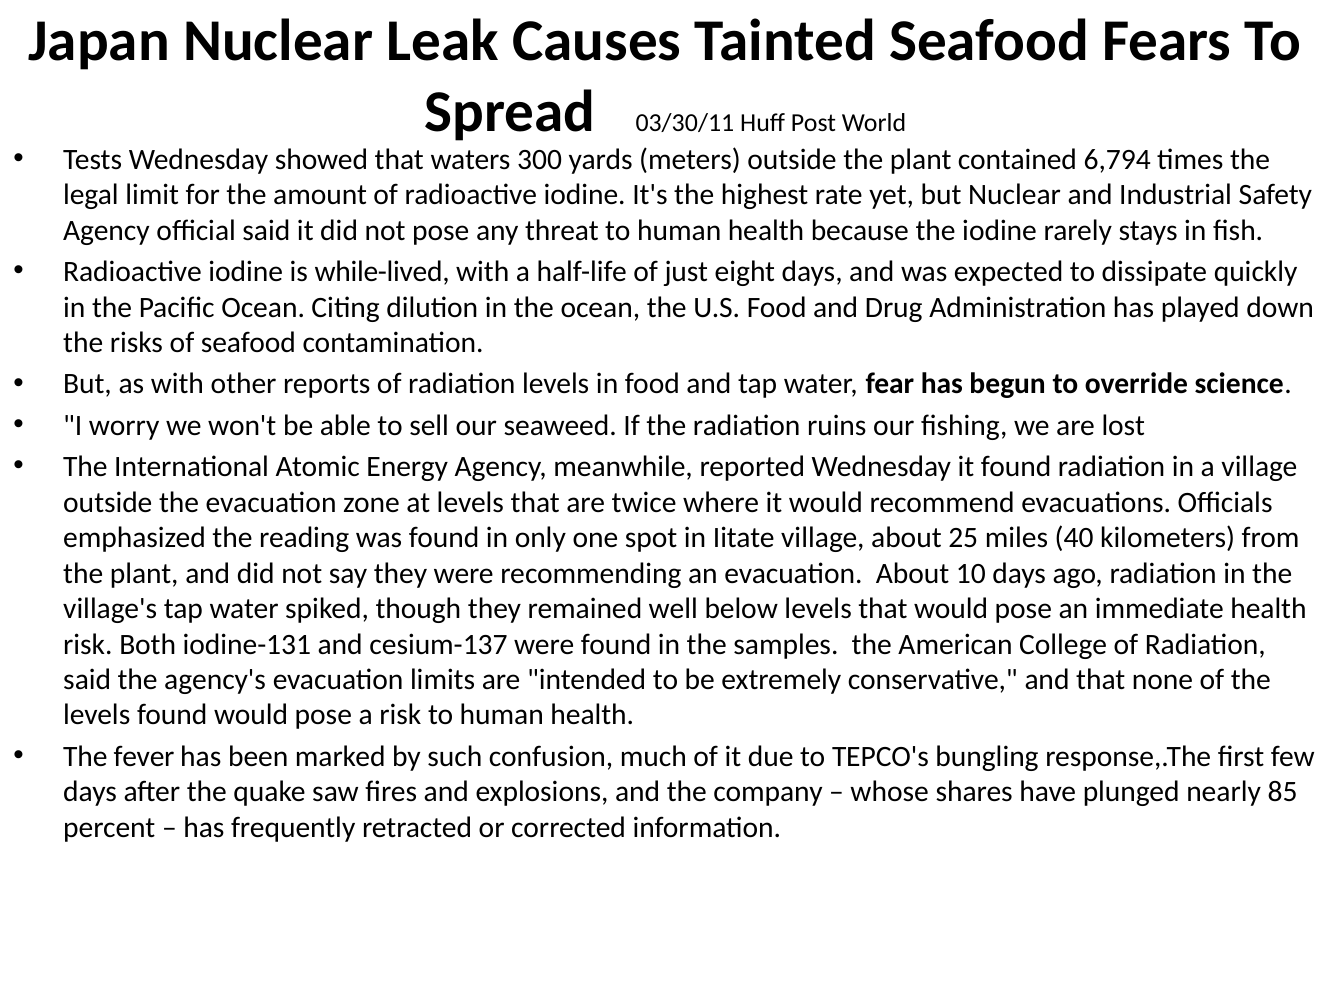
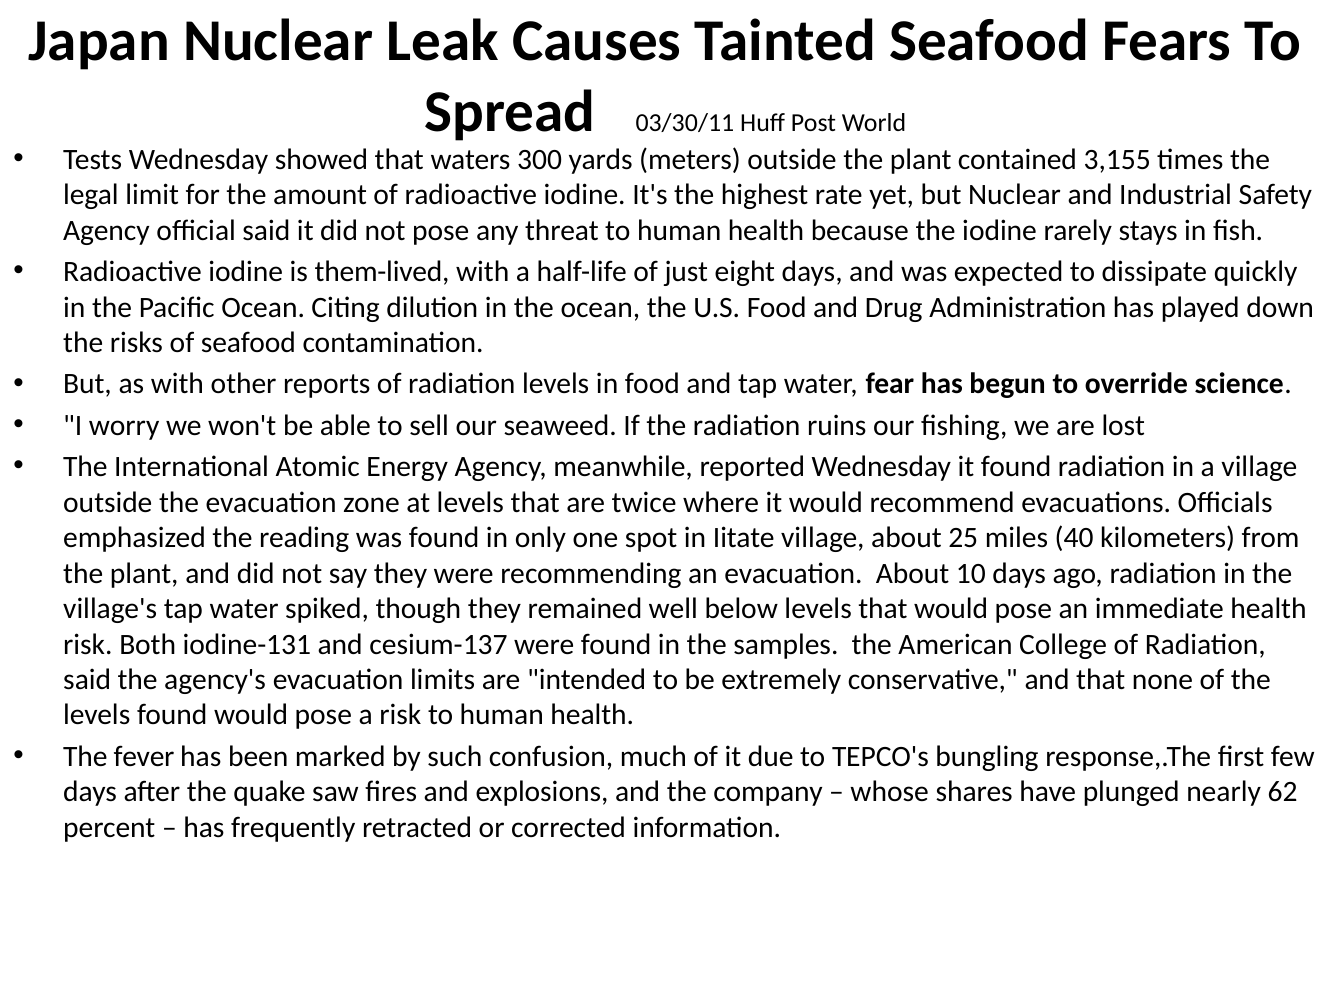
6,794: 6,794 -> 3,155
while-lived: while-lived -> them-lived
85: 85 -> 62
